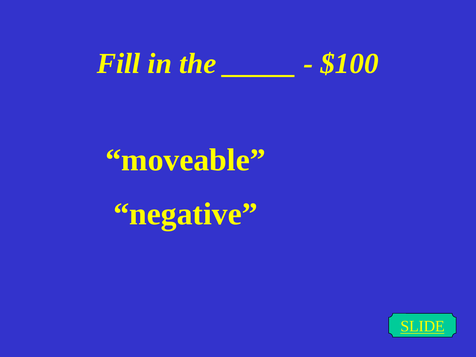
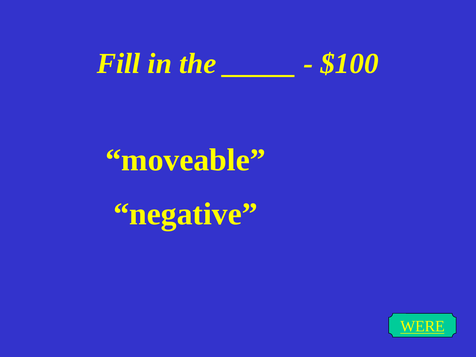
SLIDE: SLIDE -> WERE
